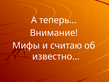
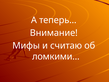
известно…: известно… -> ломкими…
